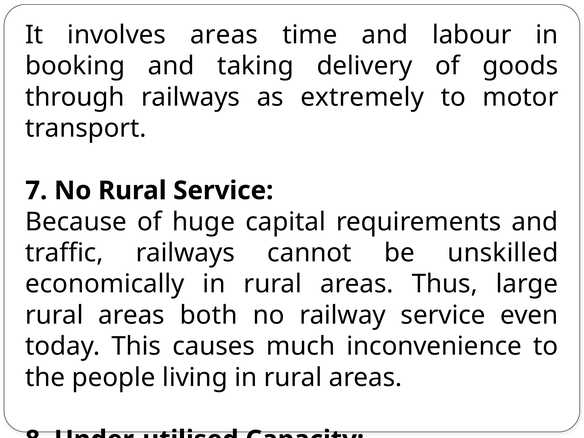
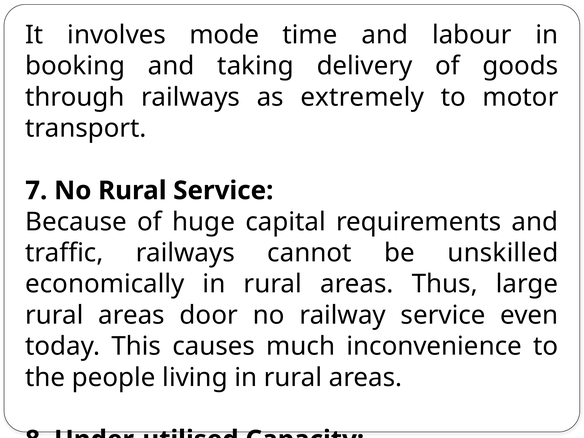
involves areas: areas -> mode
both: both -> door
